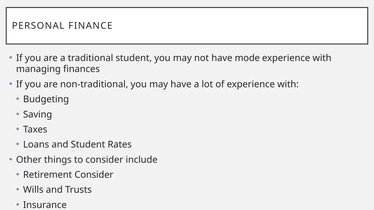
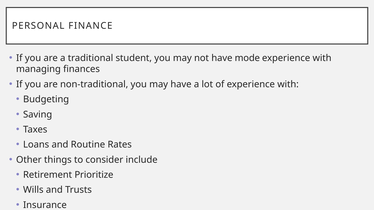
and Student: Student -> Routine
Retirement Consider: Consider -> Prioritize
